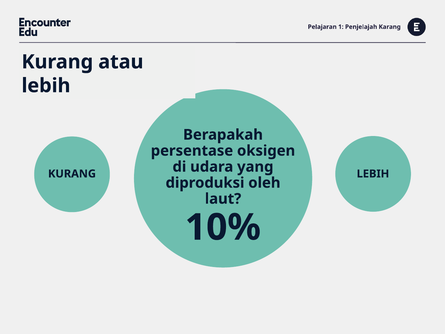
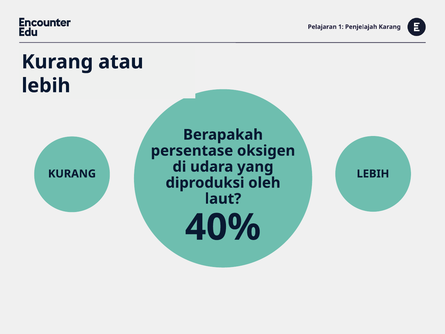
10%: 10% -> 40%
